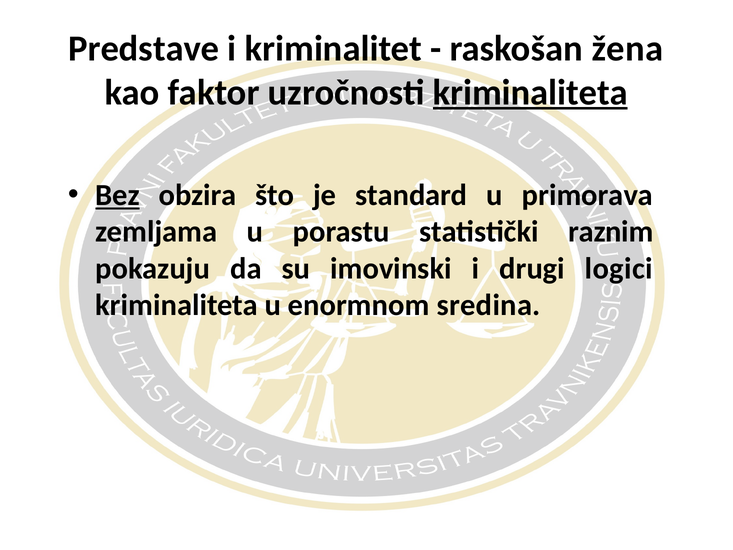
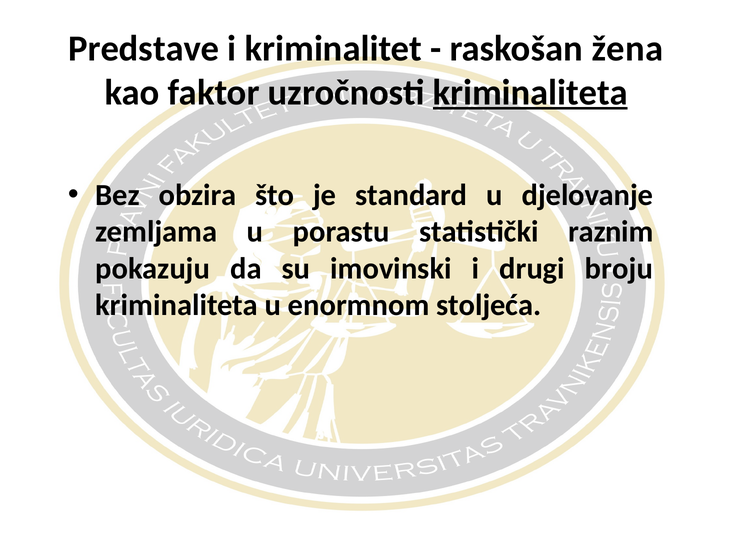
Bez underline: present -> none
primorava: primorava -> djelovanje
logici: logici -> broju
sredina: sredina -> stoljeća
